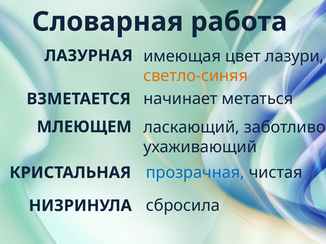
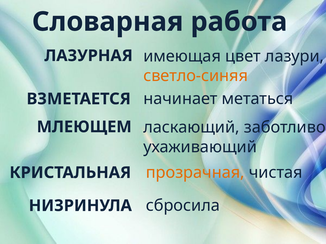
прозрачная colour: blue -> orange
